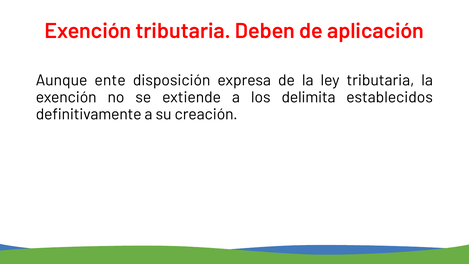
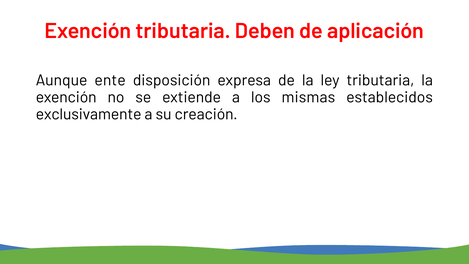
delimita: delimita -> mismas
definitivamente: definitivamente -> exclusivamente
